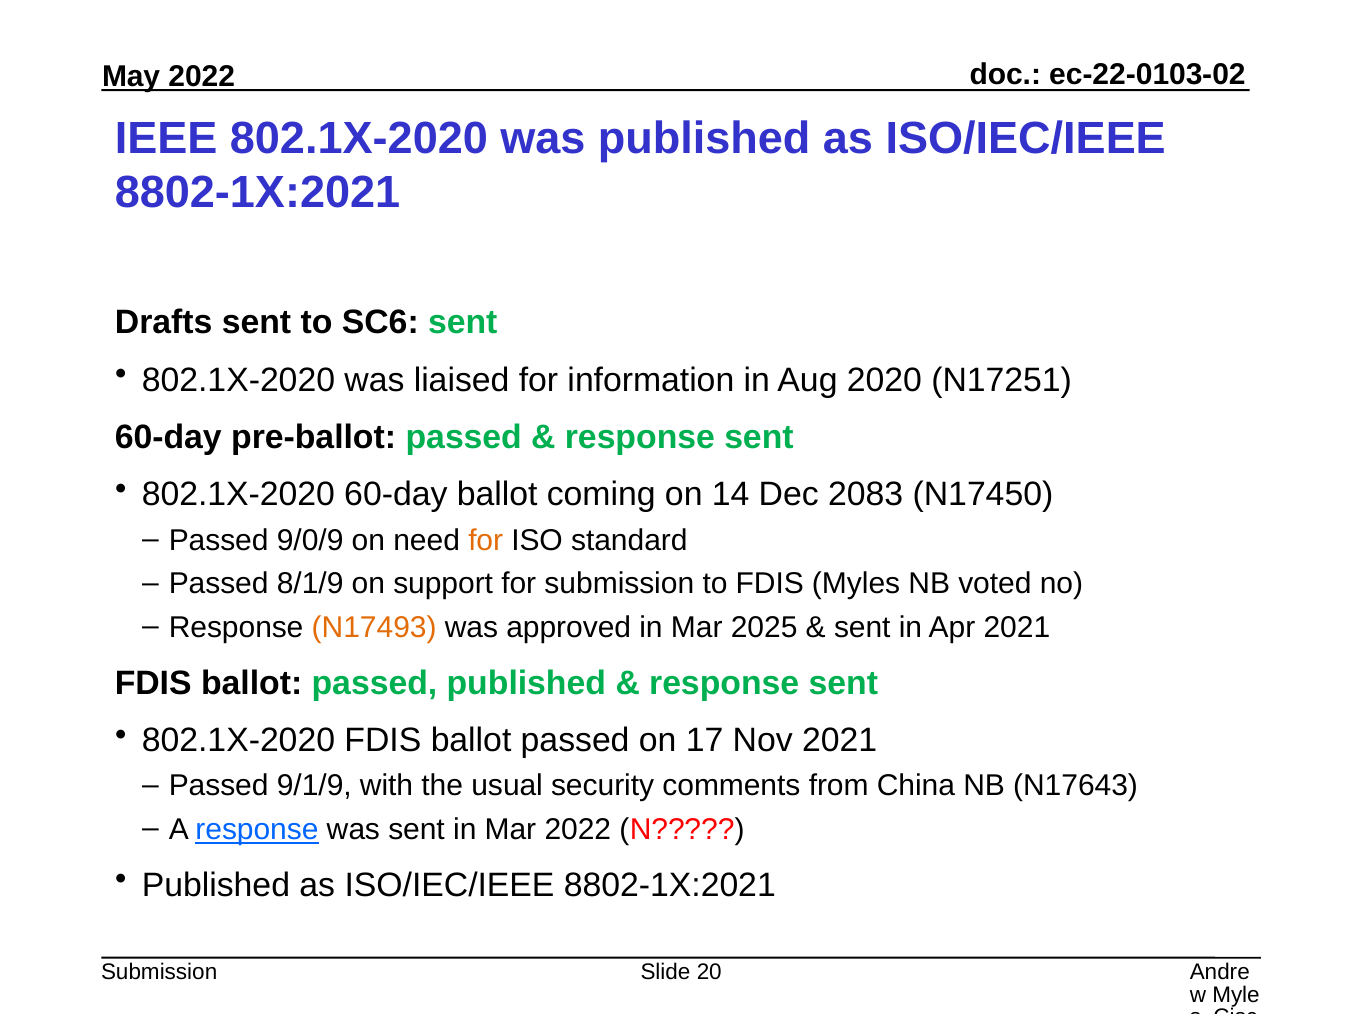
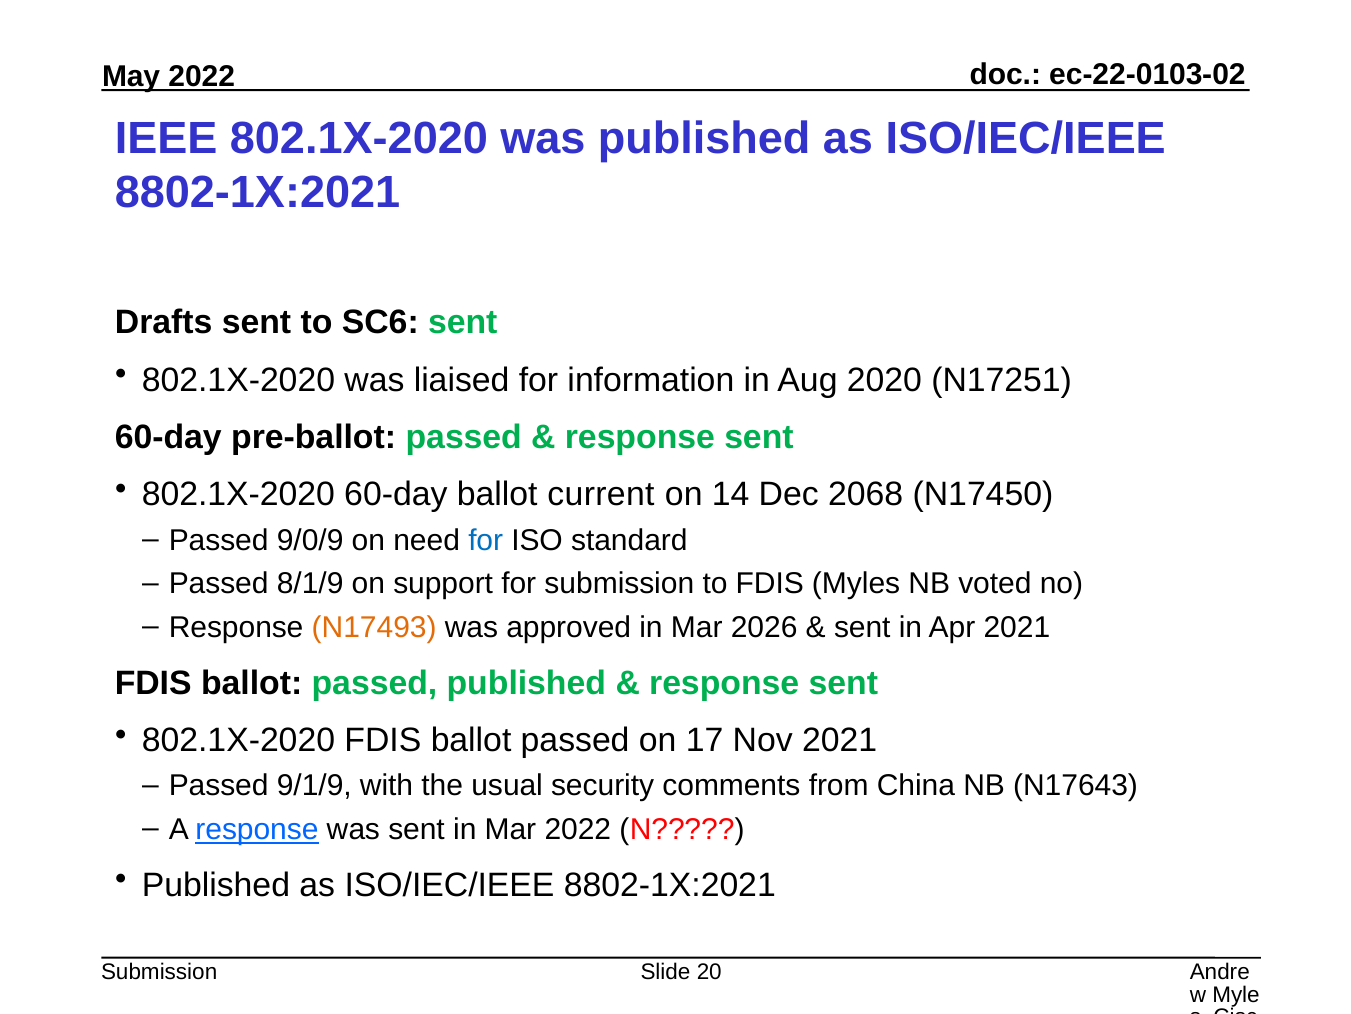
coming: coming -> current
2083: 2083 -> 2068
for at (486, 540) colour: orange -> blue
2025: 2025 -> 2026
